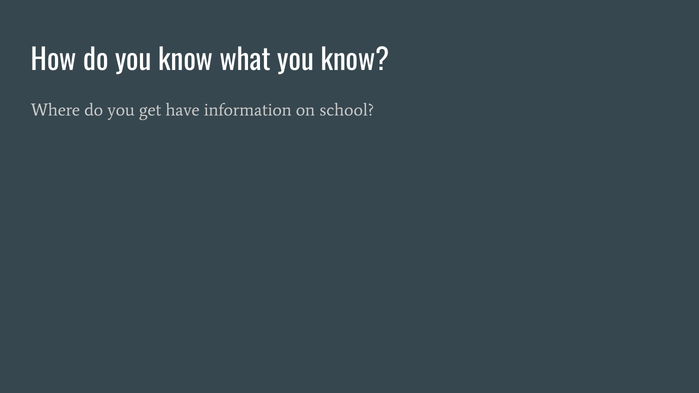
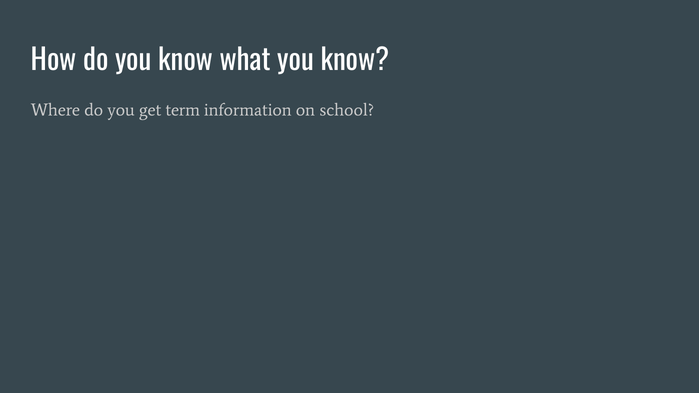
have: have -> term
